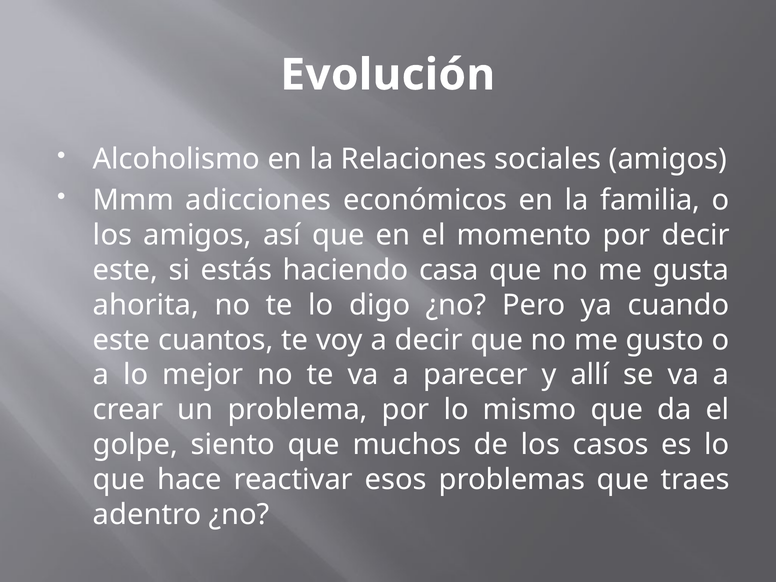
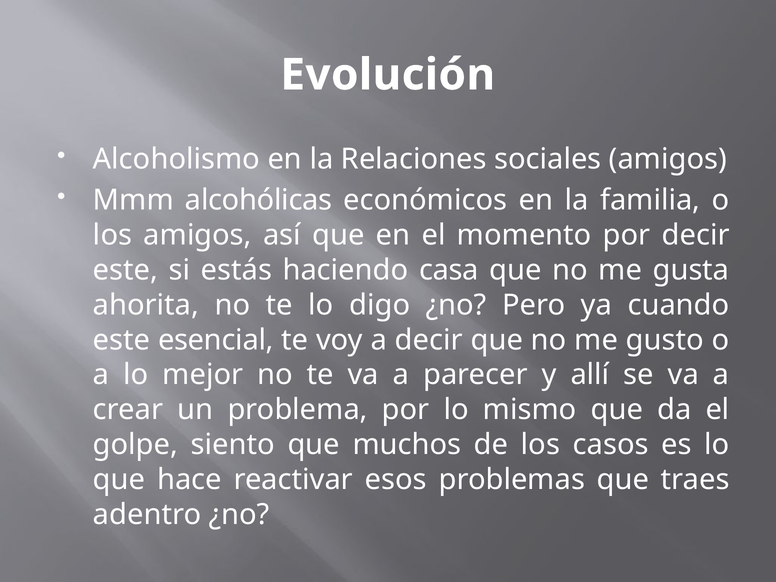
adicciones: adicciones -> alcohólicas
cuantos: cuantos -> esencial
